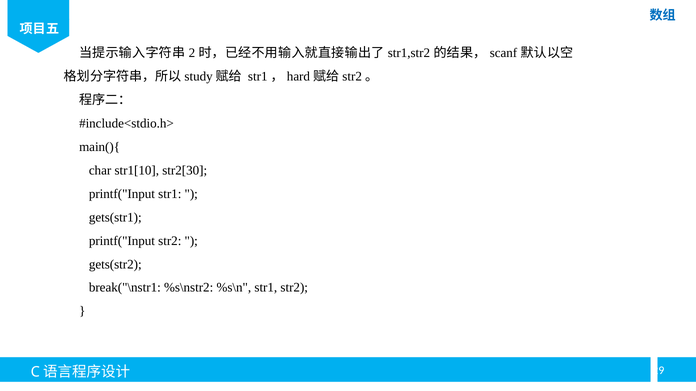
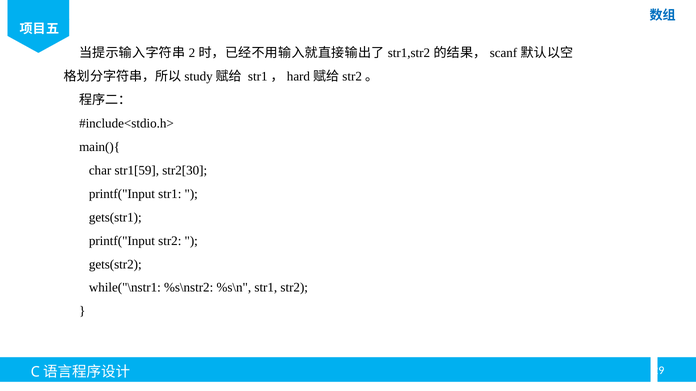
str1[10: str1[10 -> str1[59
break("\nstr1: break("\nstr1 -> while("\nstr1
